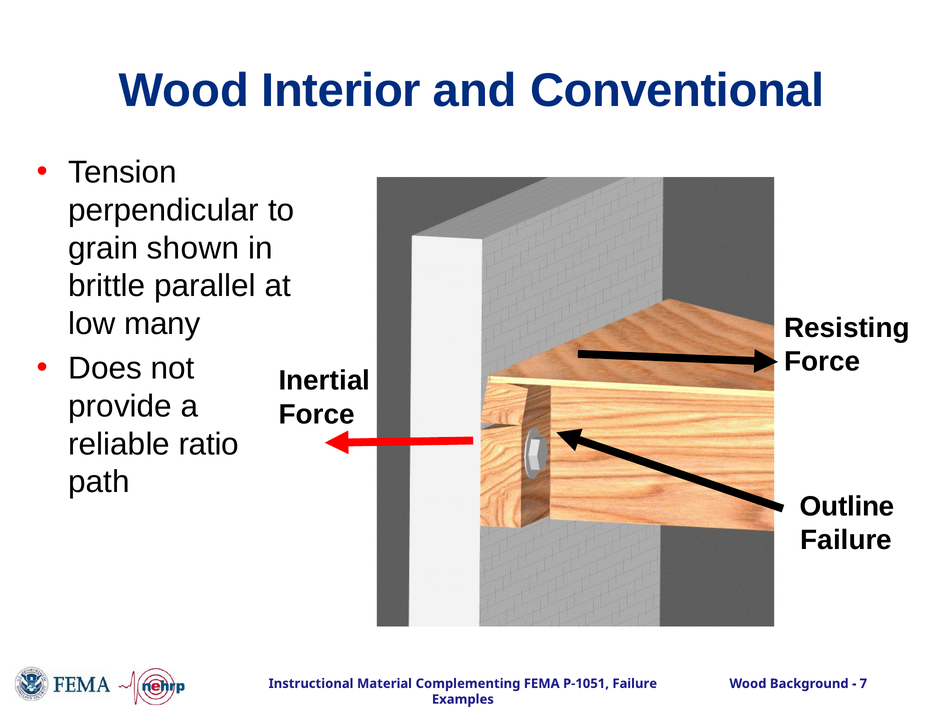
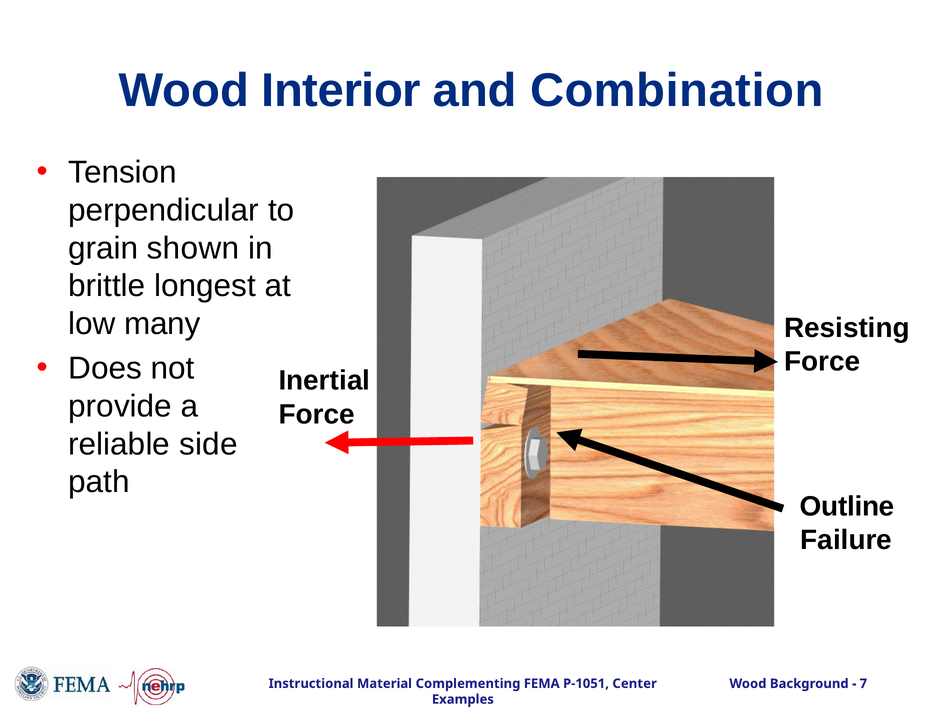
Conventional: Conventional -> Combination
parallel: parallel -> longest
ratio: ratio -> side
Failure at (635, 683): Failure -> Center
